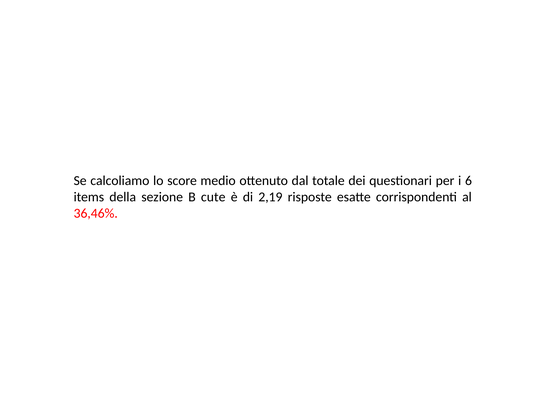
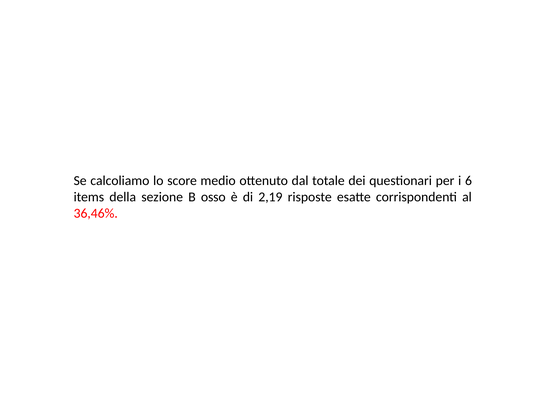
cute: cute -> osso
